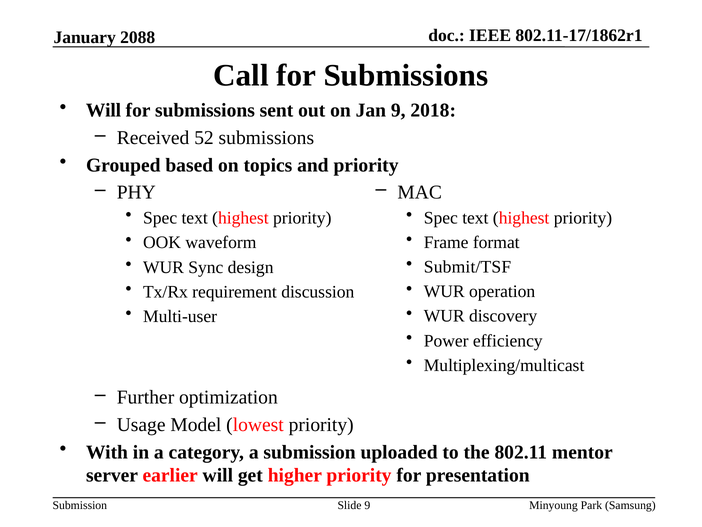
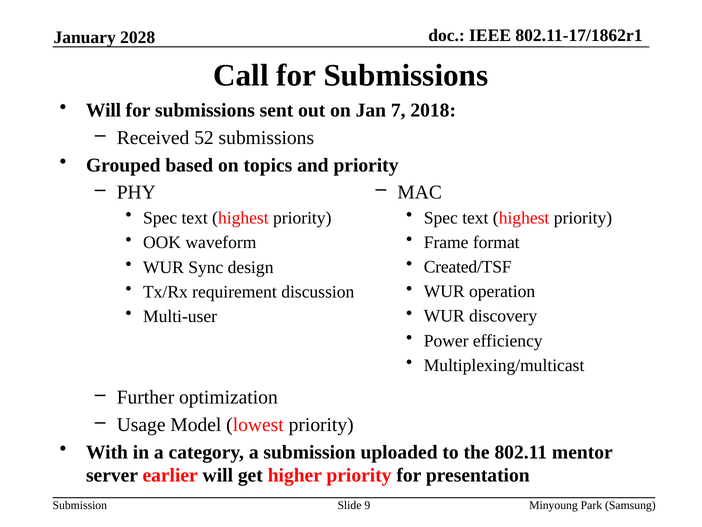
2088: 2088 -> 2028
Jan 9: 9 -> 7
Submit/TSF: Submit/TSF -> Created/TSF
